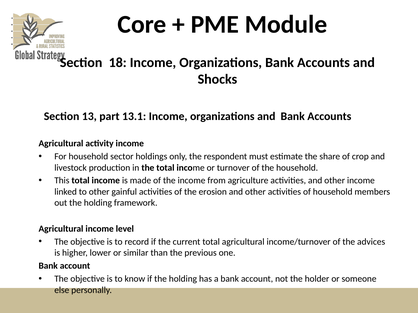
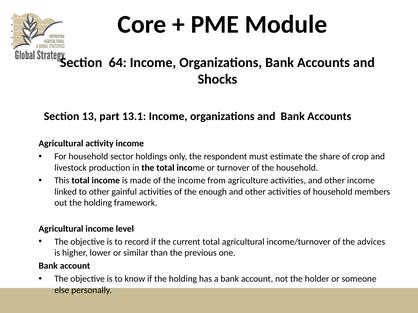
18: 18 -> 64
erosion: erosion -> enough
